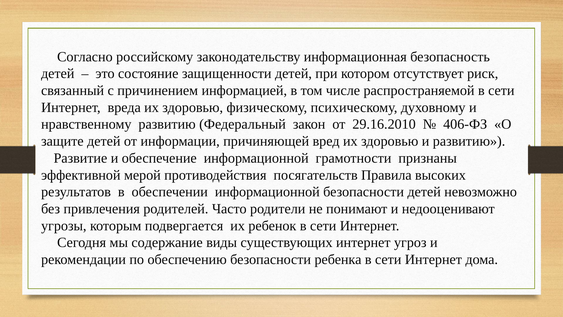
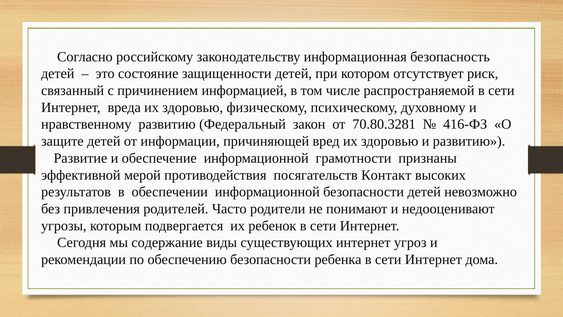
29.16.2010: 29.16.2010 -> 70.80.3281
406-ФЗ: 406-ФЗ -> 416-ФЗ
Правила: Правила -> Контакт
